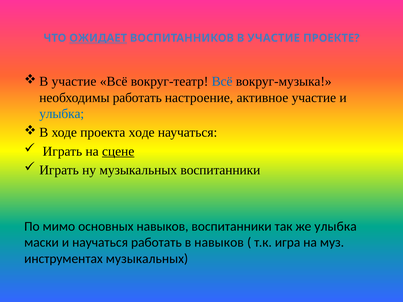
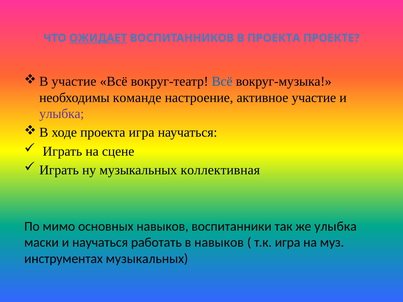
В УЧАСТИЕ: УЧАСТИЕ -> ПРОЕКТА
необходимы работать: работать -> команде
улыбка at (62, 114) colour: blue -> purple
проекта ходе: ходе -> игра
сцене underline: present -> none
музыкальных воспитанники: воспитанники -> коллективная
